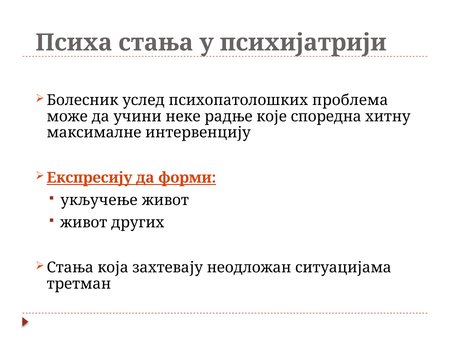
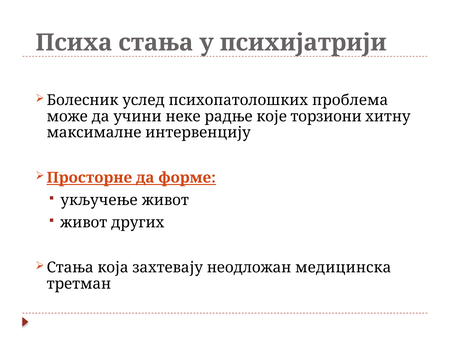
споредна: споредна -> торзиони
Експресију: Експресију -> Просторне
форми: форми -> форме
ситуацијама: ситуацијама -> медицинска
